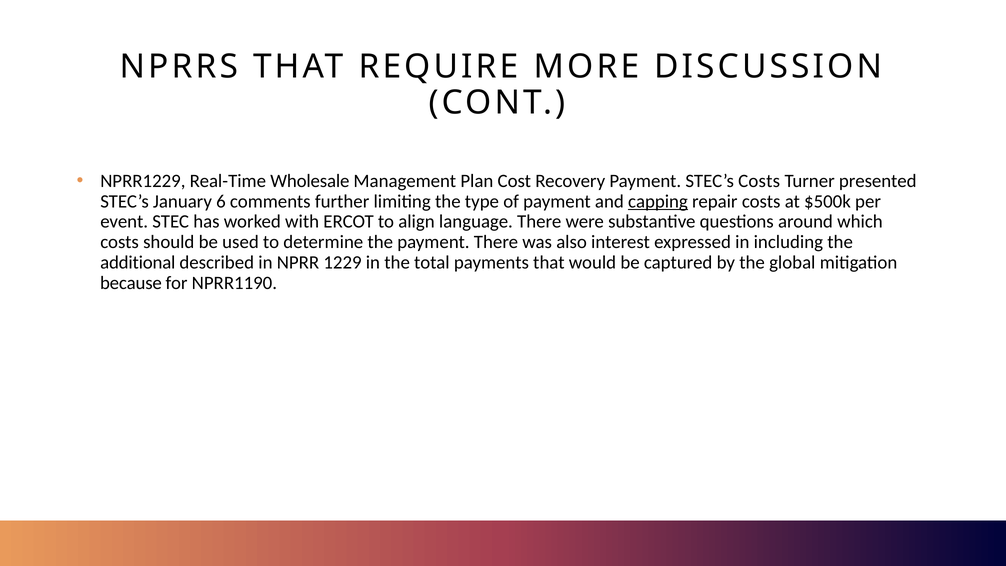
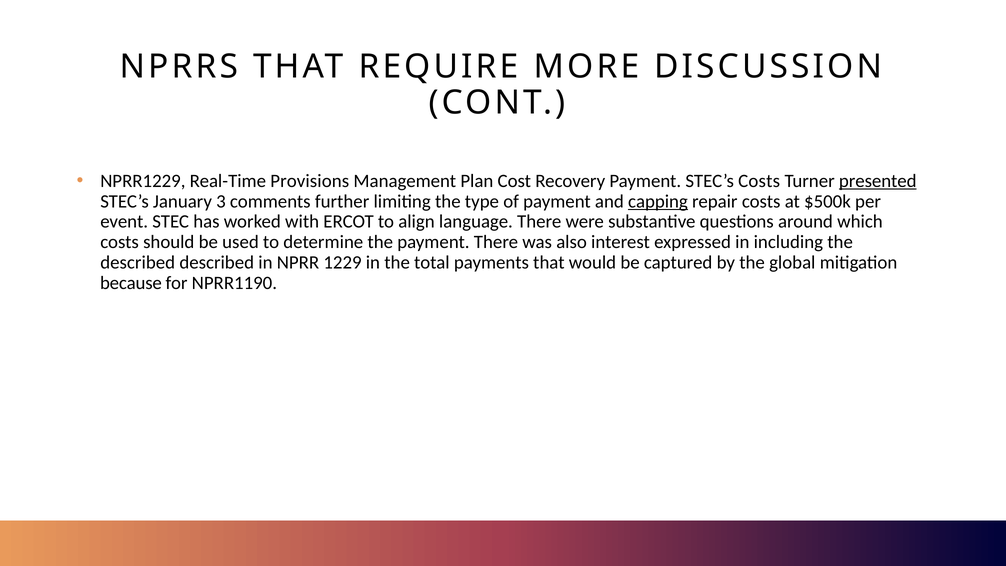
Wholesale: Wholesale -> Provisions
presented underline: none -> present
6: 6 -> 3
additional at (138, 262): additional -> described
